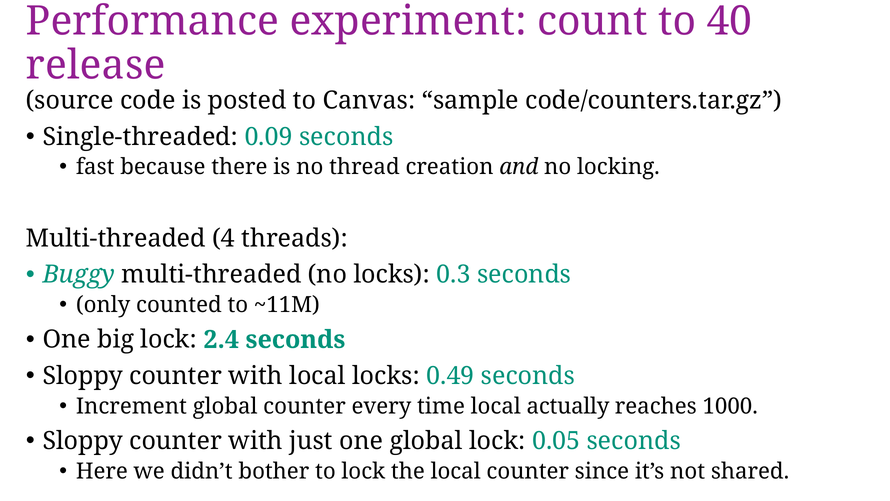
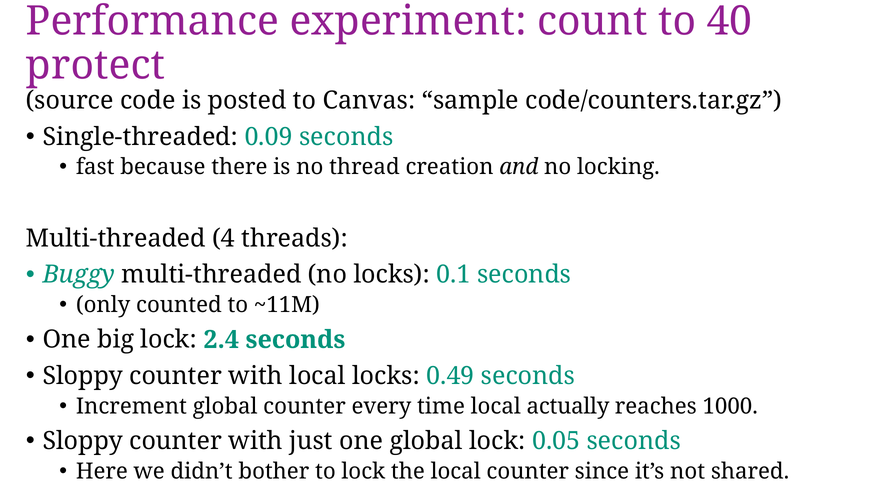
release: release -> protect
0.3: 0.3 -> 0.1
